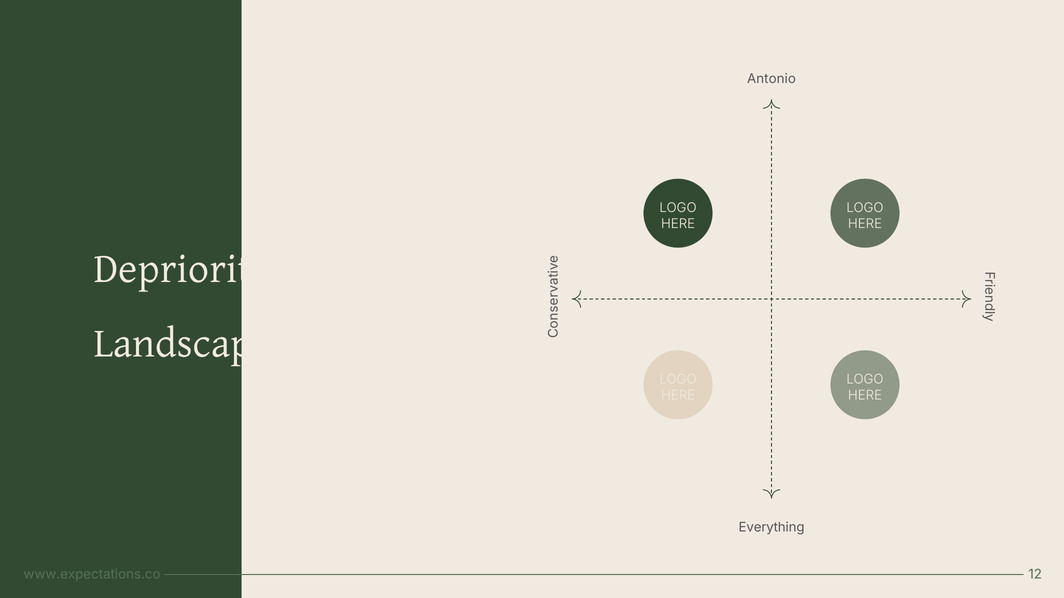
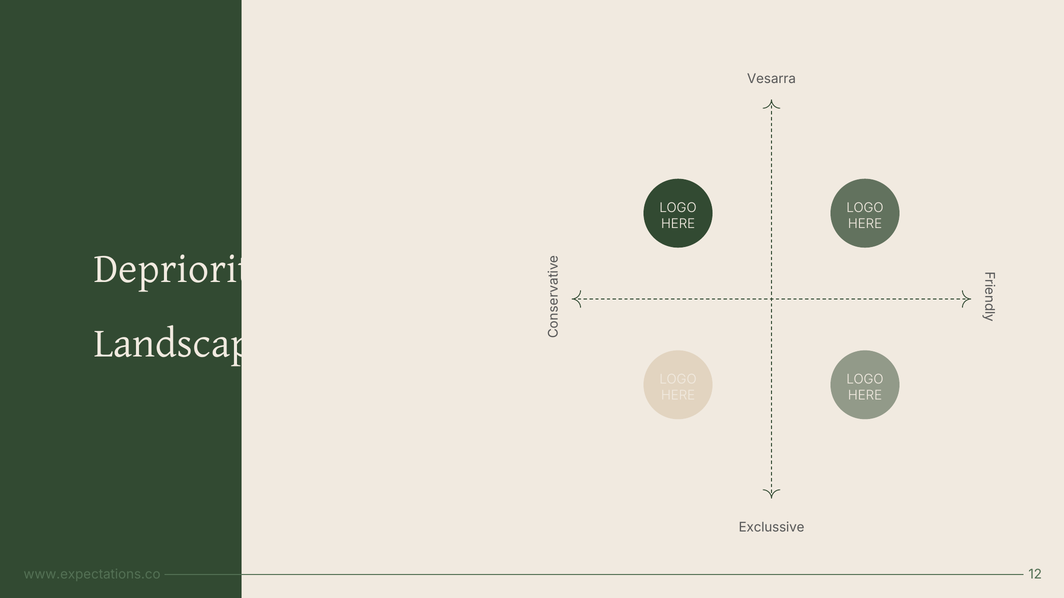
Antonio: Antonio -> Vesarra
Everything: Everything -> Exclussive
